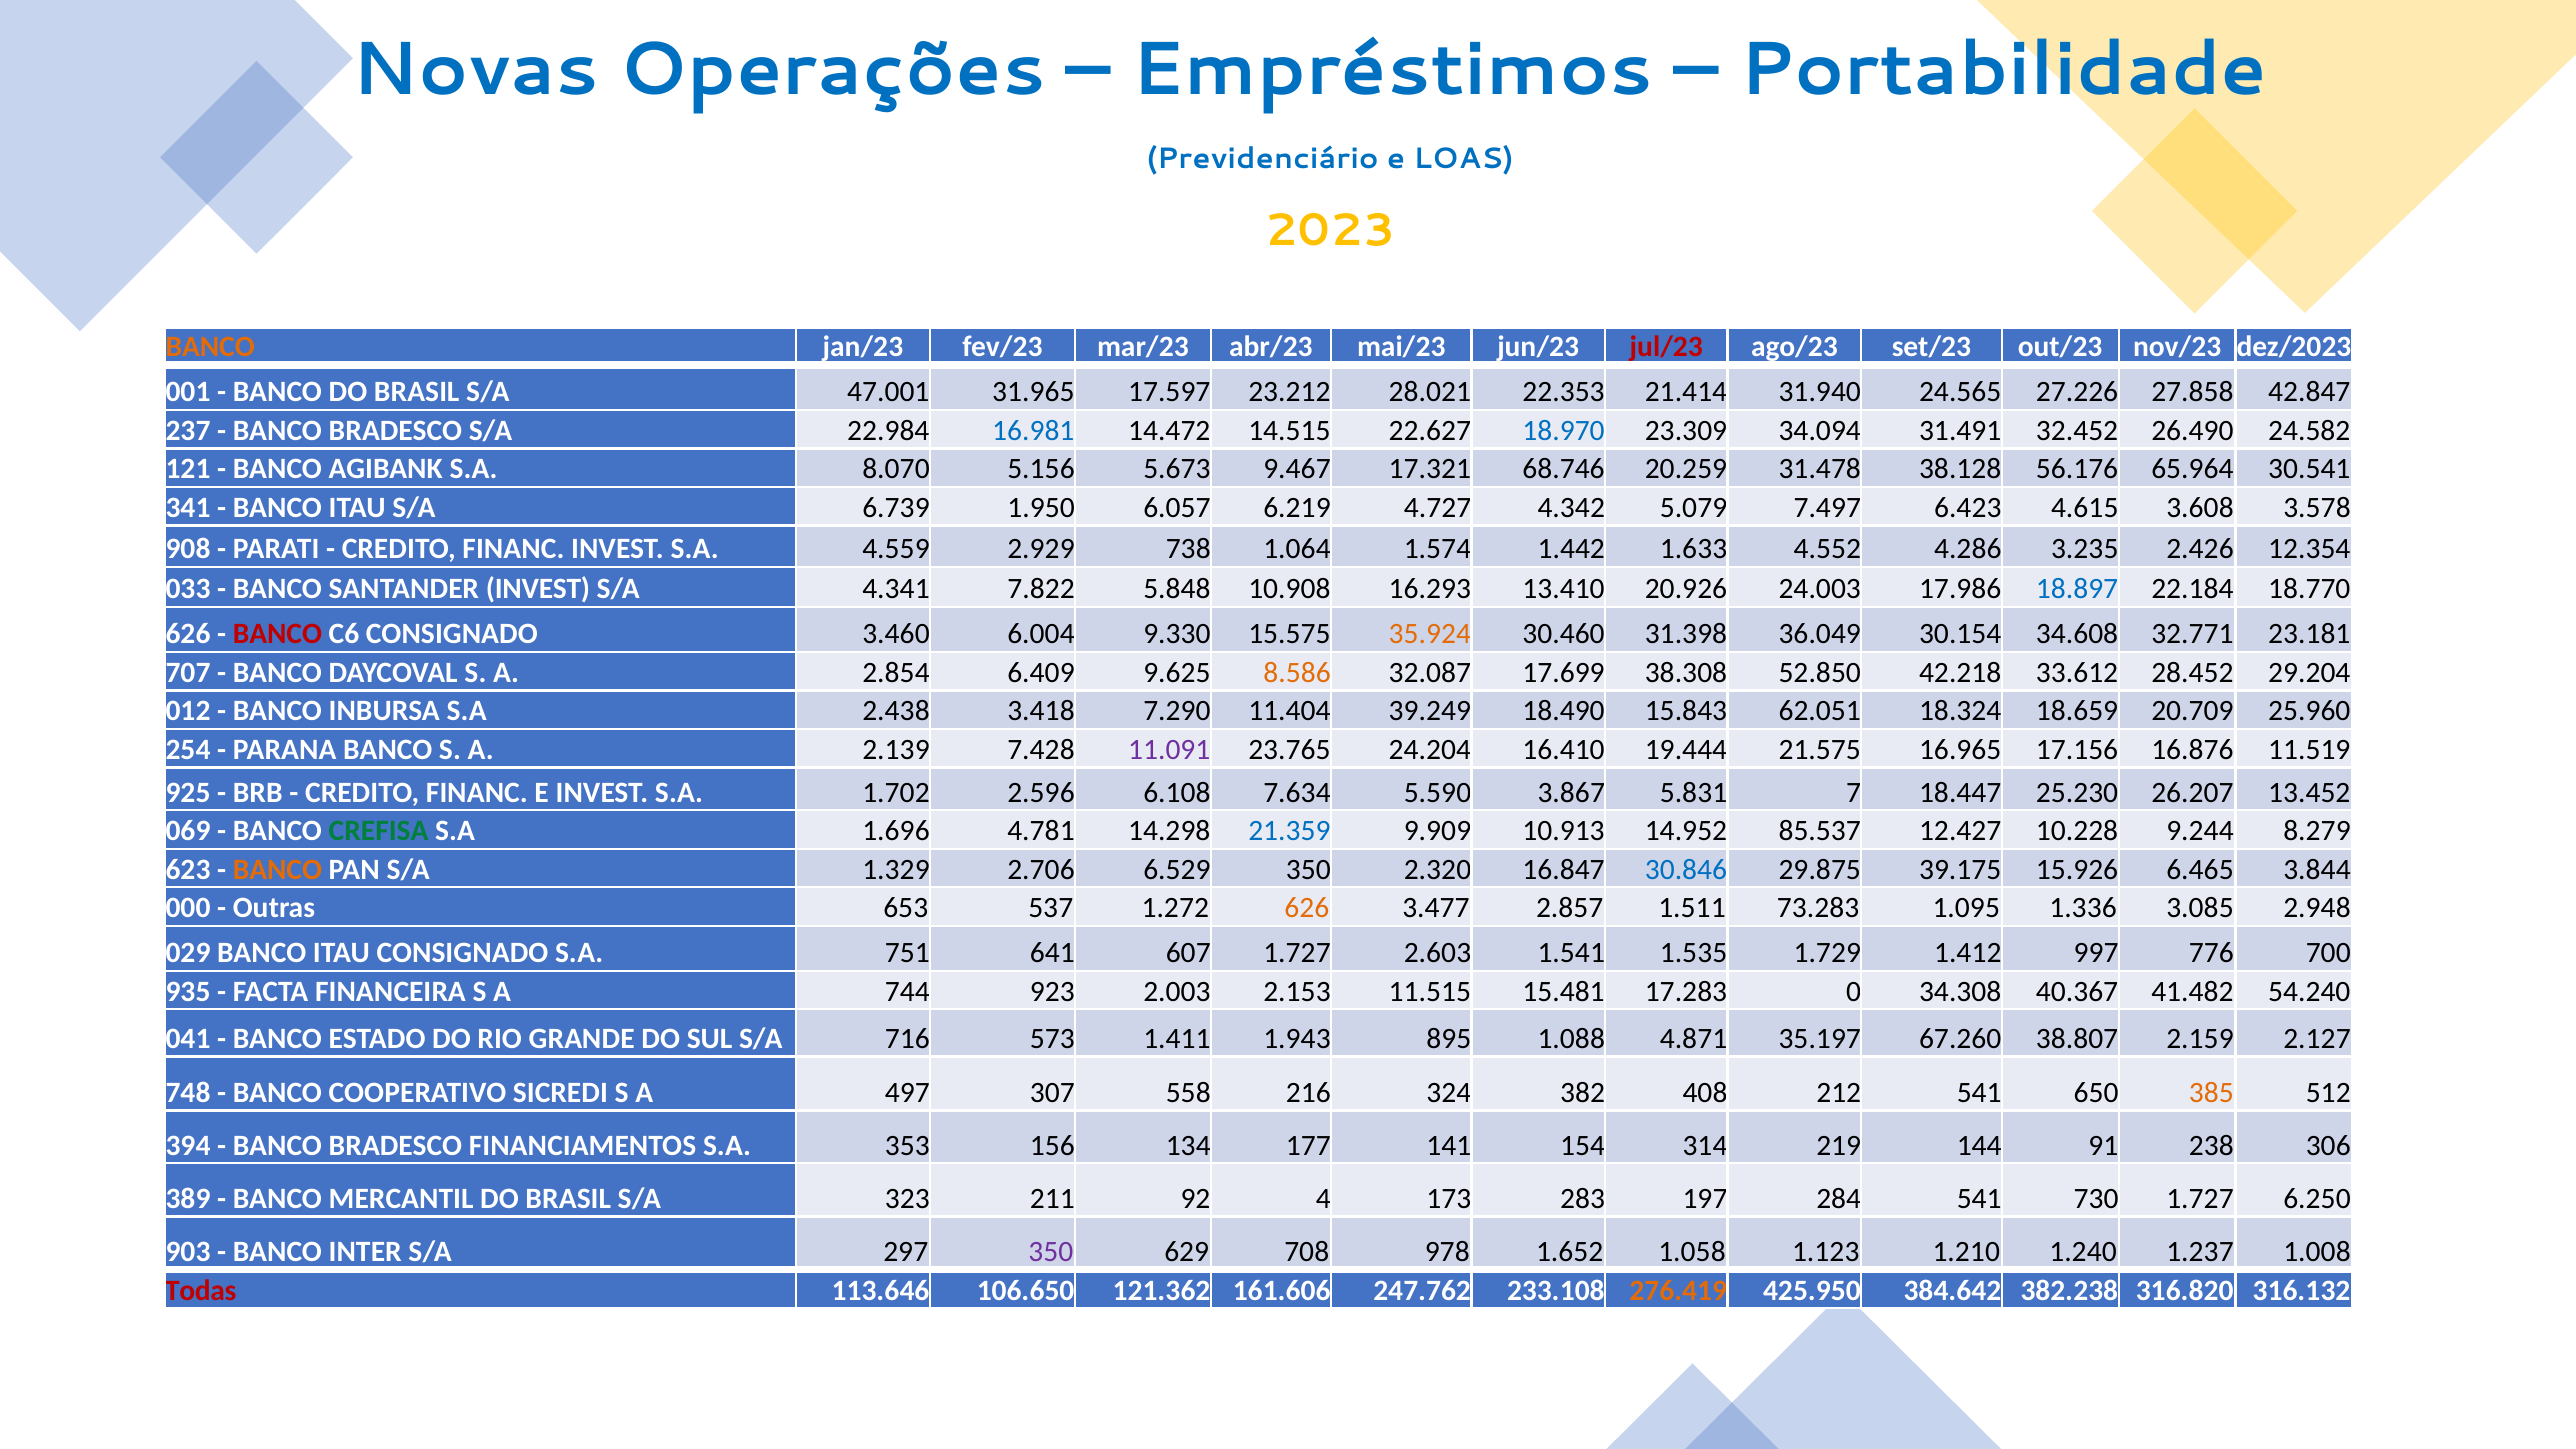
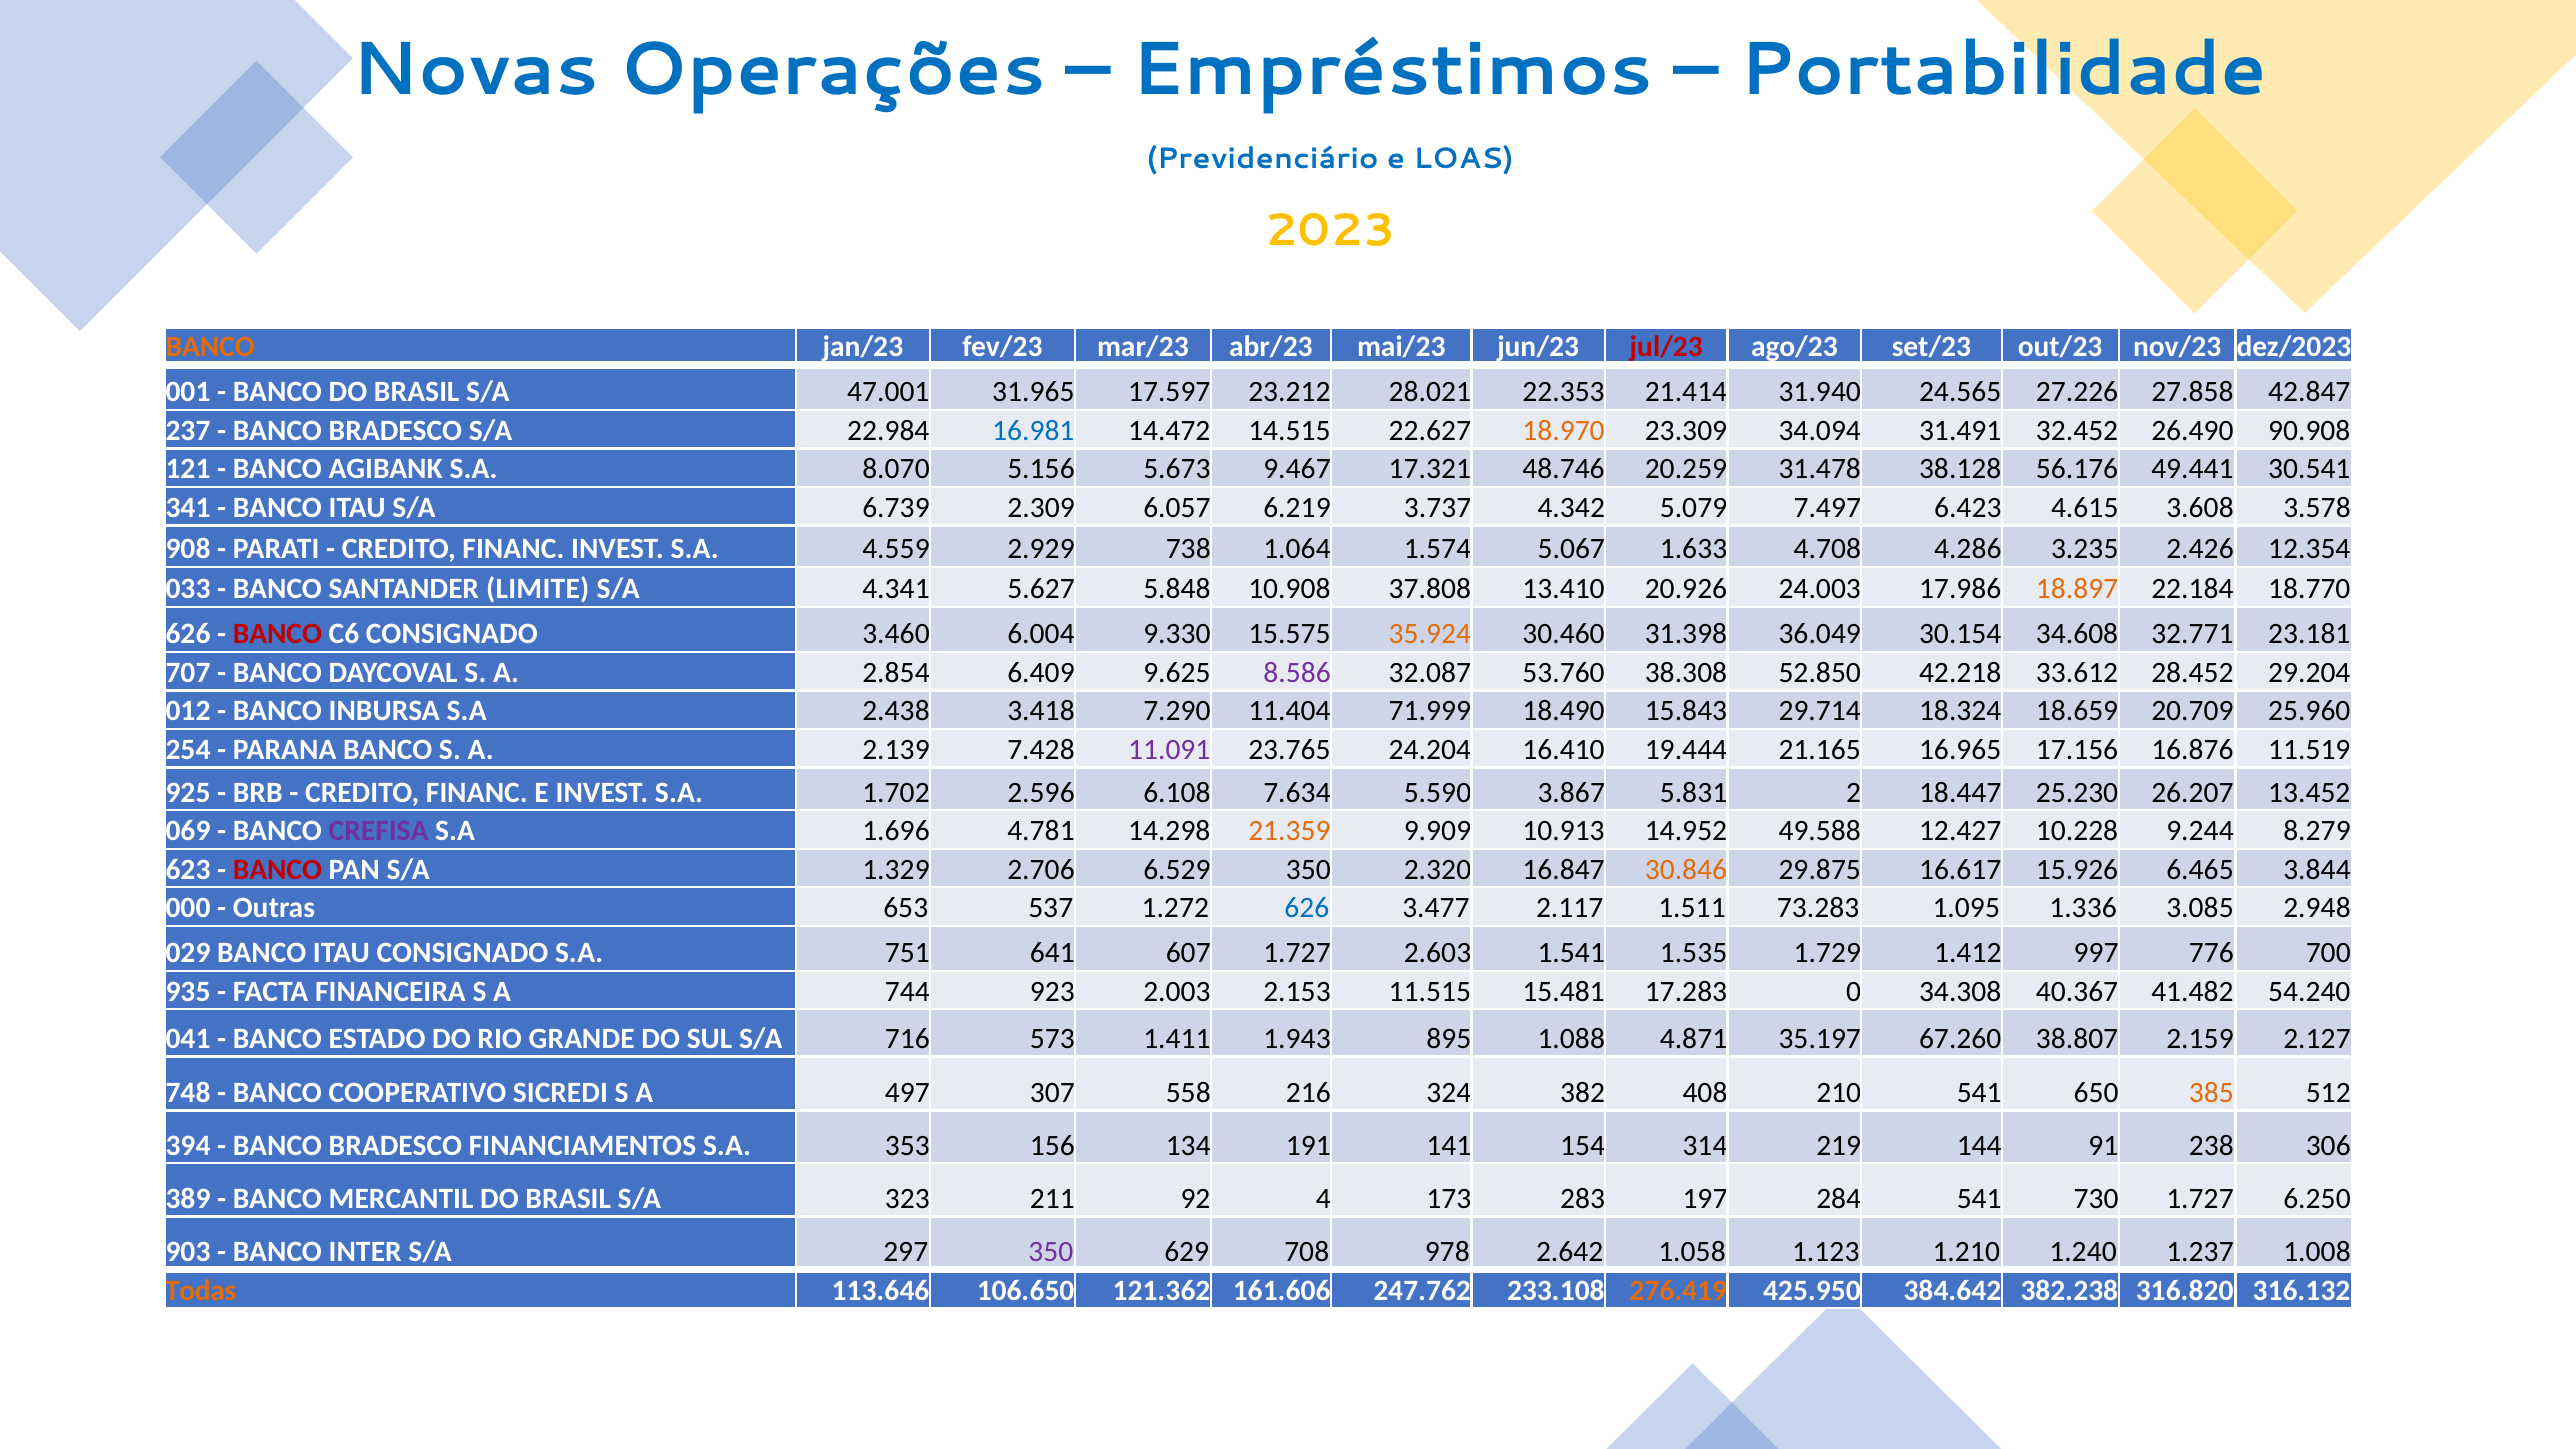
18.970 colour: blue -> orange
24.582: 24.582 -> 90.908
68.746: 68.746 -> 48.746
65.964: 65.964 -> 49.441
1.950: 1.950 -> 2.309
4.727: 4.727 -> 3.737
1.442: 1.442 -> 5.067
4.552: 4.552 -> 4.708
SANTANDER INVEST: INVEST -> LIMITE
7.822: 7.822 -> 5.627
16.293: 16.293 -> 37.808
18.897 colour: blue -> orange
8.586 colour: orange -> purple
17.699: 17.699 -> 53.760
39.249: 39.249 -> 71.999
62.051: 62.051 -> 29.714
21.575: 21.575 -> 21.165
7: 7 -> 2
CREFISA colour: green -> purple
21.359 colour: blue -> orange
85.537: 85.537 -> 49.588
BANCO at (277, 869) colour: orange -> red
30.846 colour: blue -> orange
39.175: 39.175 -> 16.617
626 at (1307, 908) colour: orange -> blue
2.857: 2.857 -> 2.117
212: 212 -> 210
177: 177 -> 191
1.652: 1.652 -> 2.642
Todas colour: red -> orange
